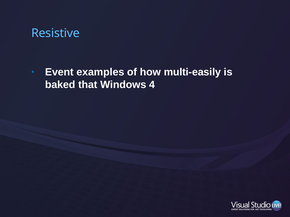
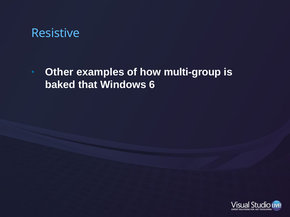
Event: Event -> Other
multi-easily: multi-easily -> multi-group
4: 4 -> 6
